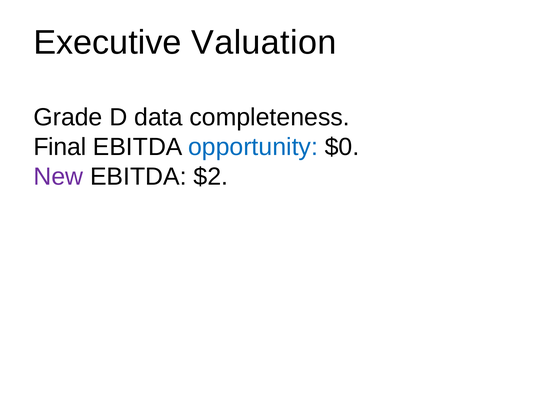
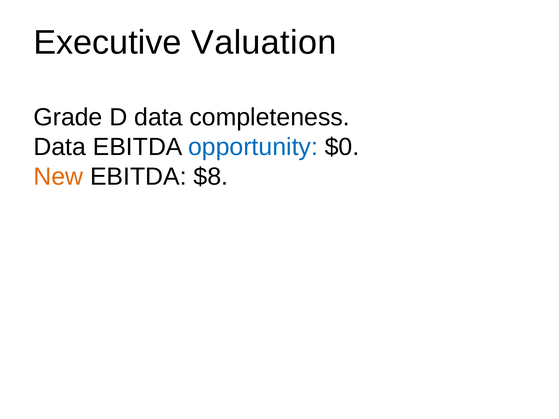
Final at (60, 147): Final -> Data
New colour: purple -> orange
$2: $2 -> $8
